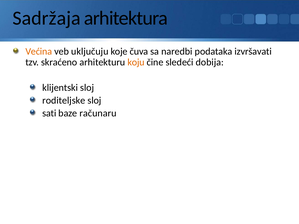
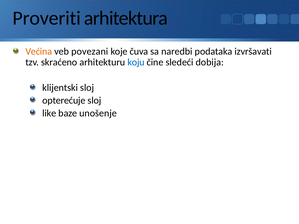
Sadržaja: Sadržaja -> Proveriti
uključuju: uključuju -> povezani
koju colour: orange -> blue
roditeljske: roditeljske -> opterećuje
sati: sati -> like
računaru: računaru -> unošenje
